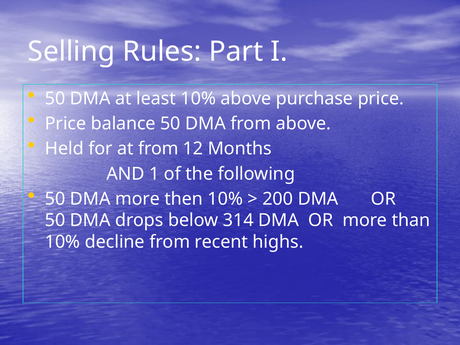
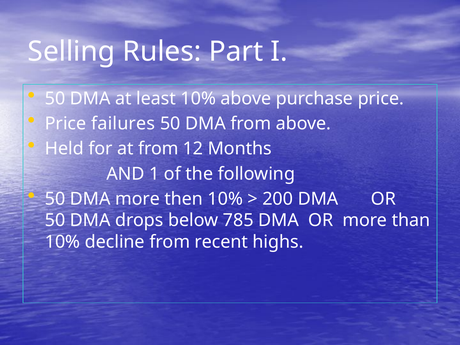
balance: balance -> failures
314: 314 -> 785
